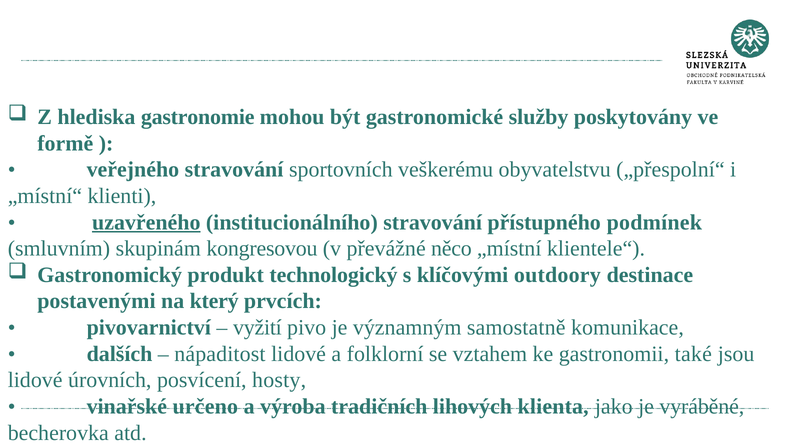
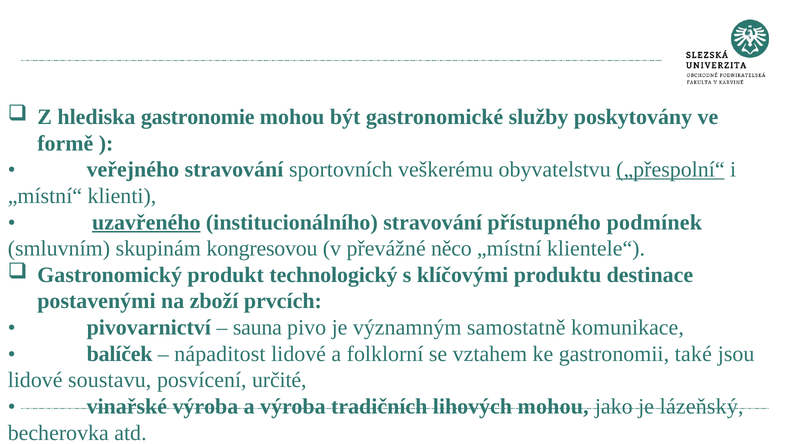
„přespolní“ underline: none -> present
outdoory: outdoory -> produktu
který: který -> zboží
vyžití: vyžití -> sauna
dalších: dalších -> balíček
úrovních: úrovních -> soustavu
hosty: hosty -> určité
vinařské určeno: určeno -> výroba
lihových klienta: klienta -> mohou
vyráběné: vyráběné -> lázeňský
